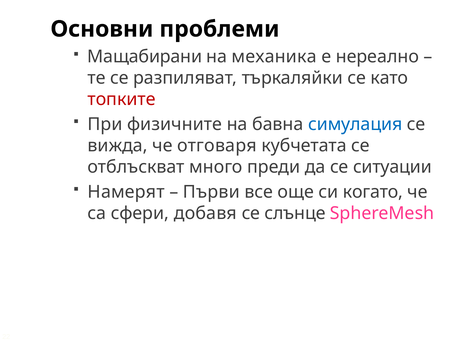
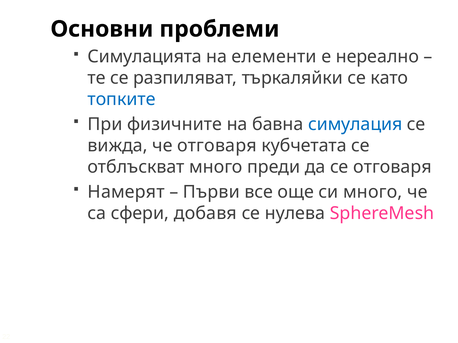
Мащабирани: Мащабирани -> Симулацията
механика: механика -> елементи
топките colour: red -> blue
се ситуации: ситуации -> отговаря
си когато: когато -> много
слънце: слънце -> нулева
